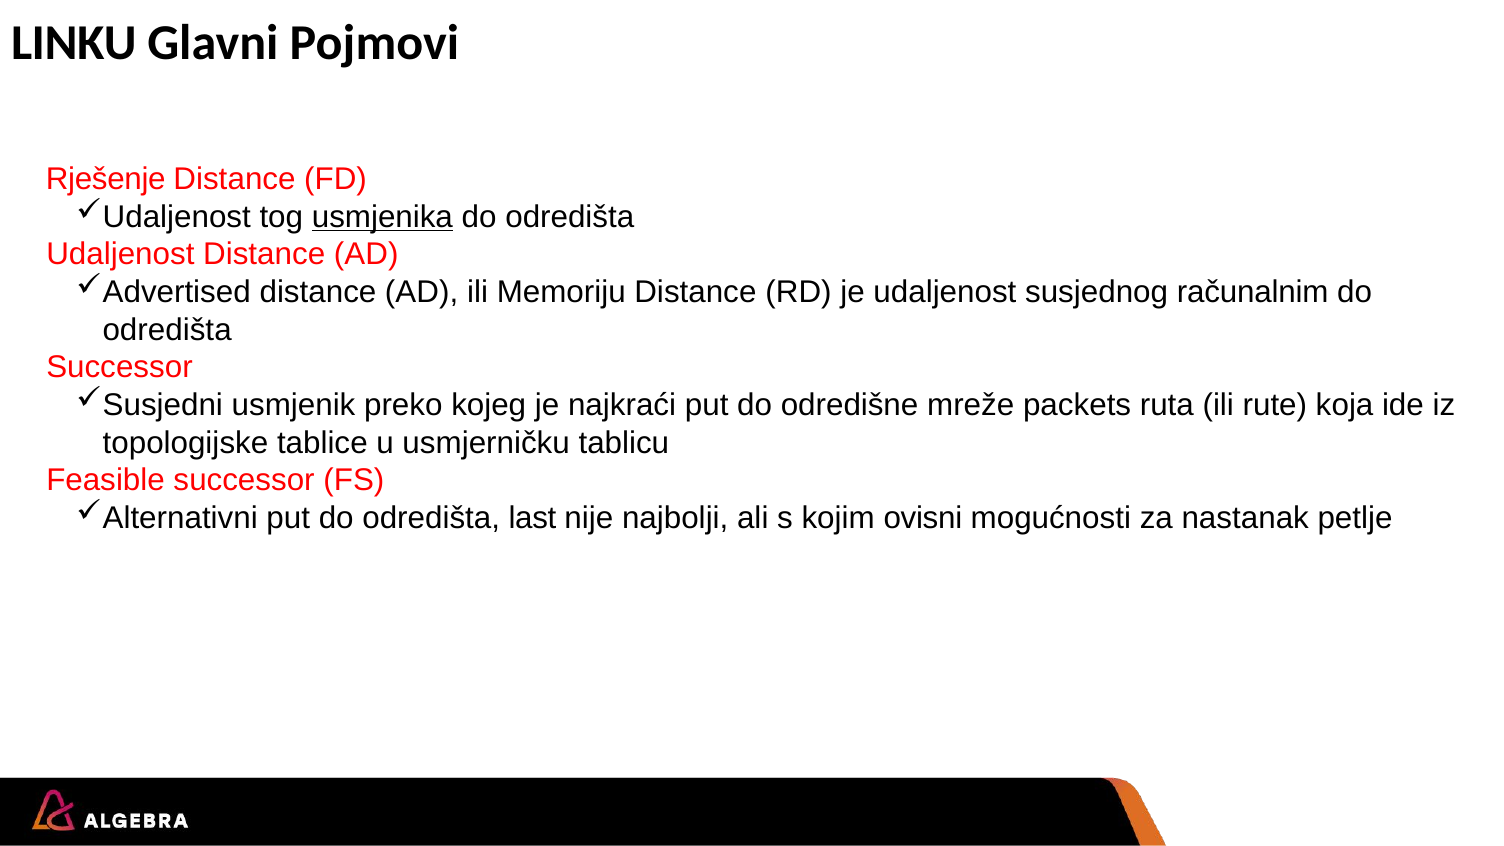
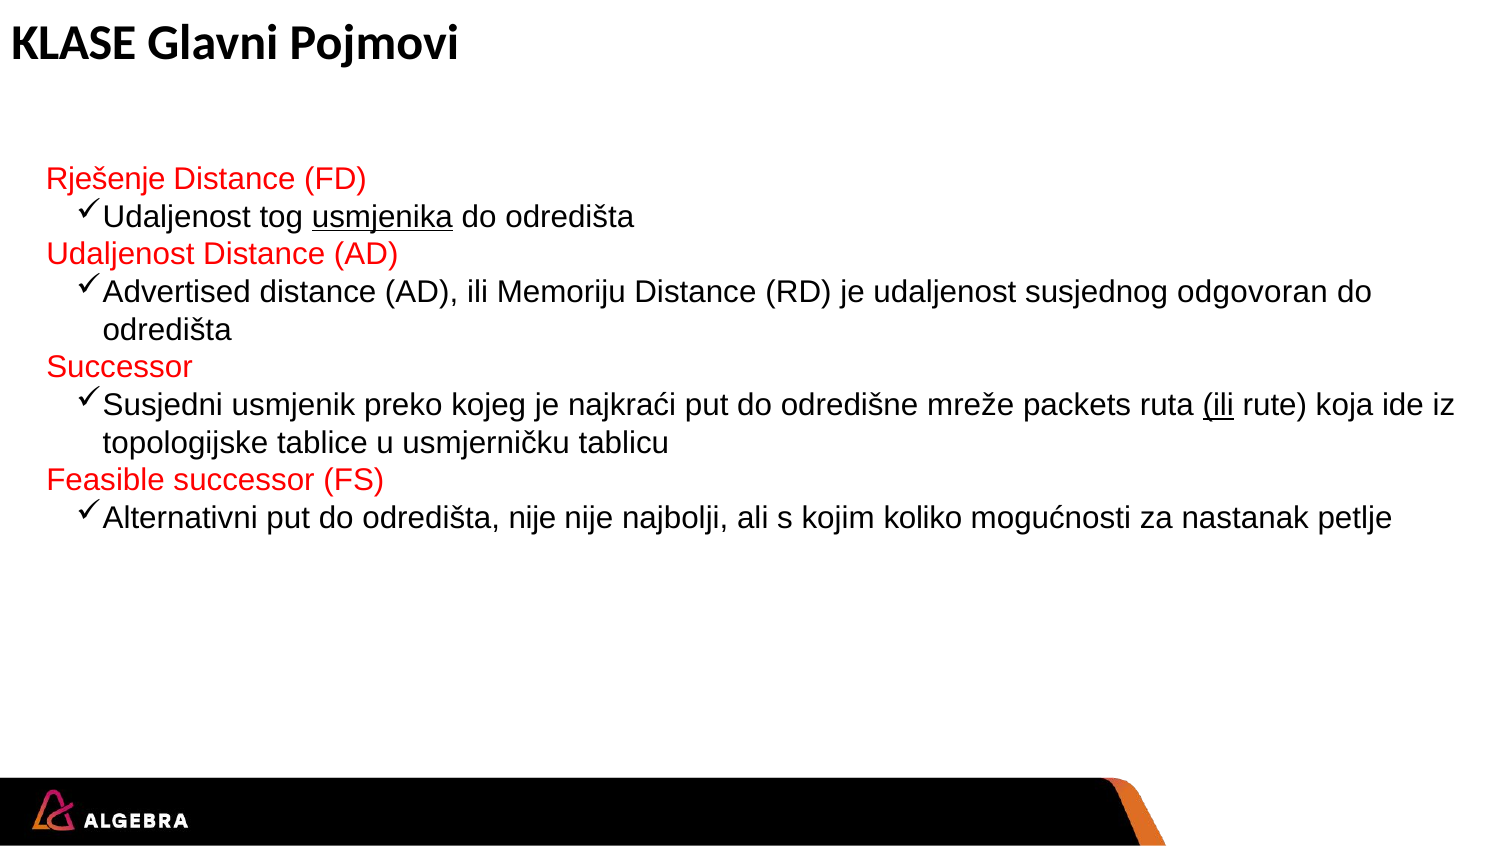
LINKU: LINKU -> KLASE
računalnim: računalnim -> odgovoran
ili at (1218, 405) underline: none -> present
odredišta last: last -> nije
ovisni: ovisni -> koliko
